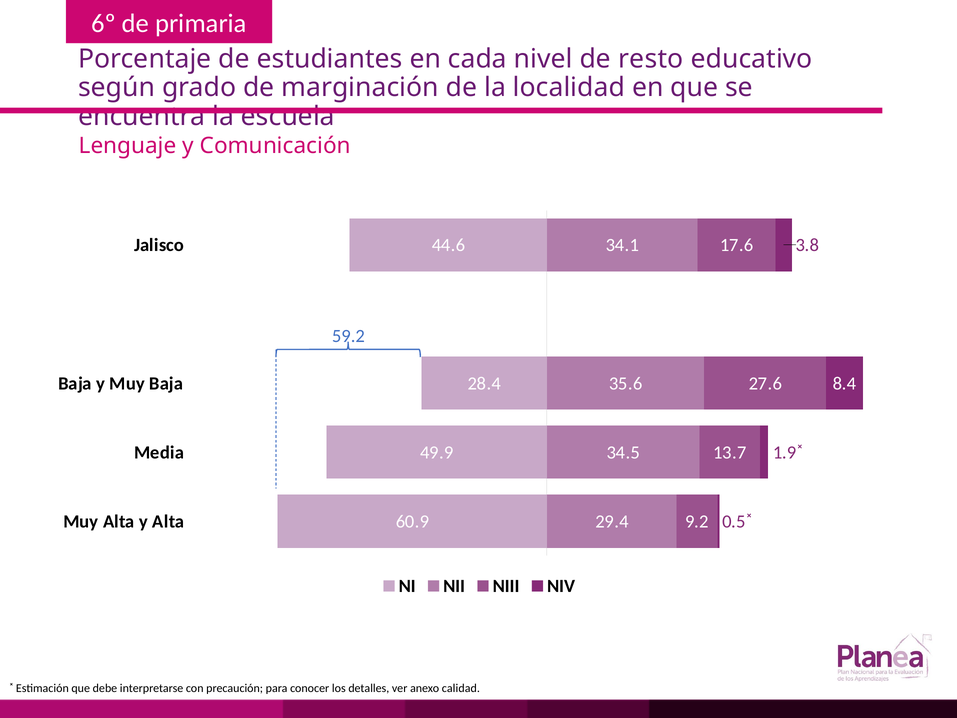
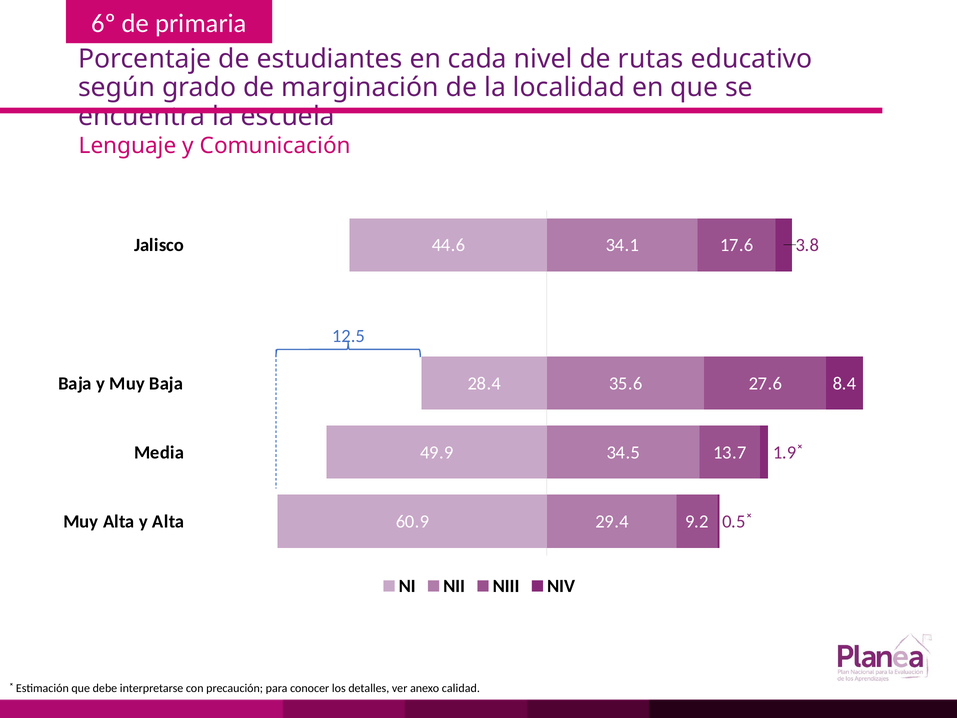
resto: resto -> rutas
59.2: 59.2 -> 12.5
